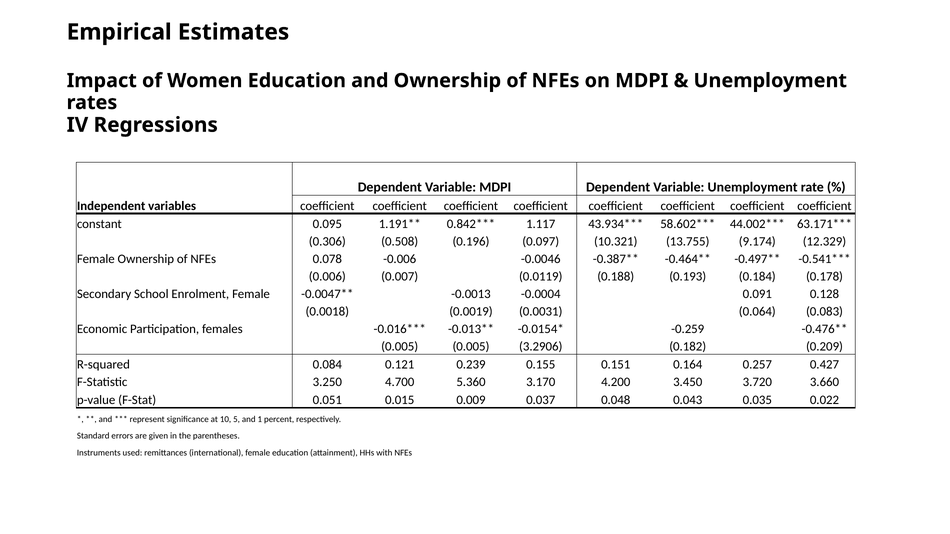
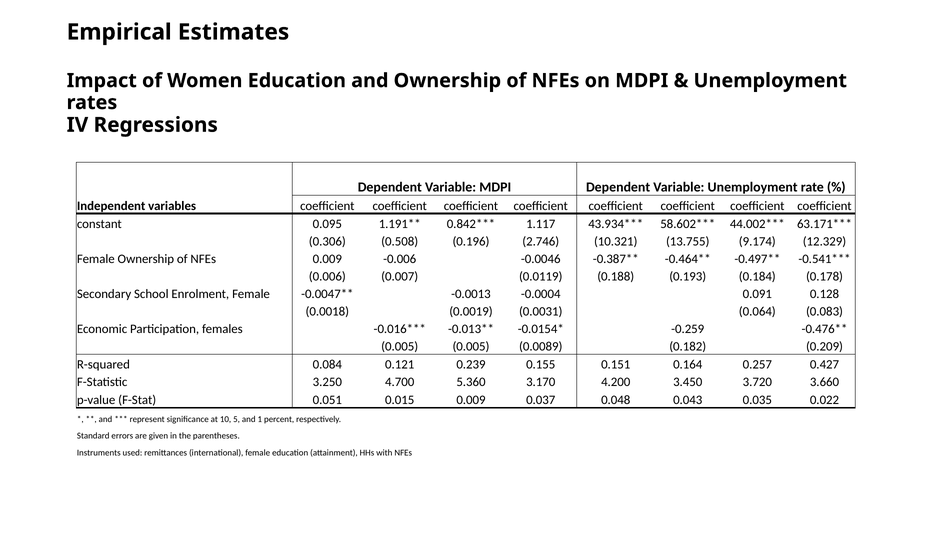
0.097: 0.097 -> 2.746
NFEs 0.078: 0.078 -> 0.009
3.2906: 3.2906 -> 0.0089
